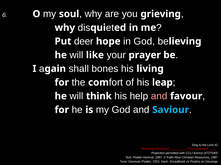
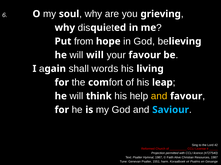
deer: deer -> from
will like: like -> will
your prayer: prayer -> favour
bones: bones -> words
and at (159, 97) colour: pink -> yellow
